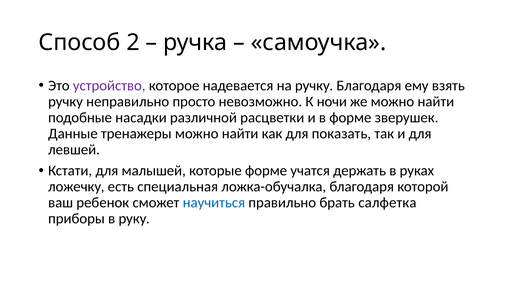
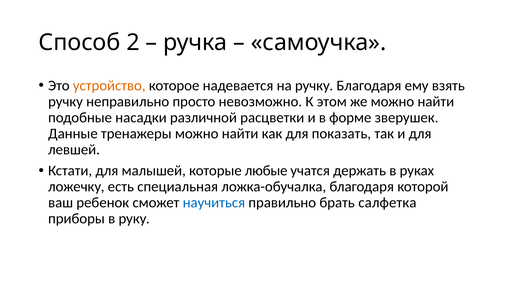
устройство colour: purple -> orange
ночи: ночи -> этом
которые форме: форме -> любые
